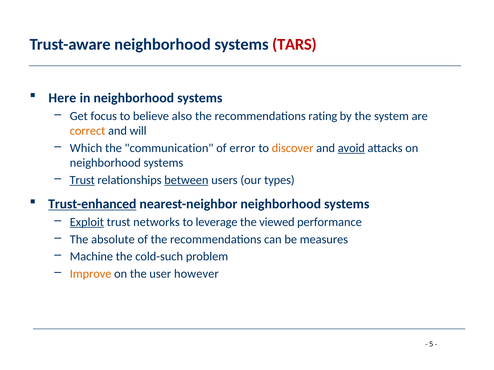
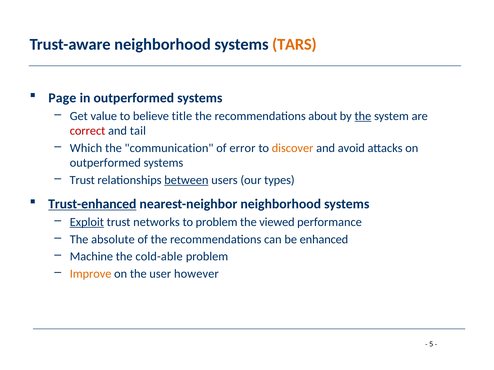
TARS colour: red -> orange
Here: Here -> Page
in neighborhood: neighborhood -> outperformed
focus: focus -> value
also: also -> title
rating: rating -> about
the at (363, 116) underline: none -> present
correct colour: orange -> red
will: will -> tail
avoid underline: present -> none
neighborhood at (105, 163): neighborhood -> outperformed
Trust at (82, 180) underline: present -> none
to leverage: leverage -> problem
measures: measures -> enhanced
cold-such: cold-such -> cold-able
